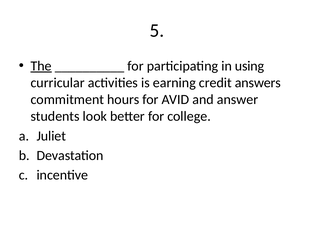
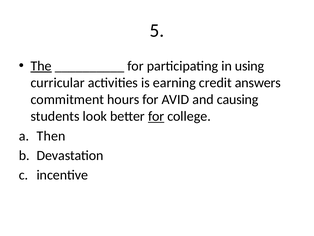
answer: answer -> causing
for at (156, 116) underline: none -> present
Juliet: Juliet -> Then
